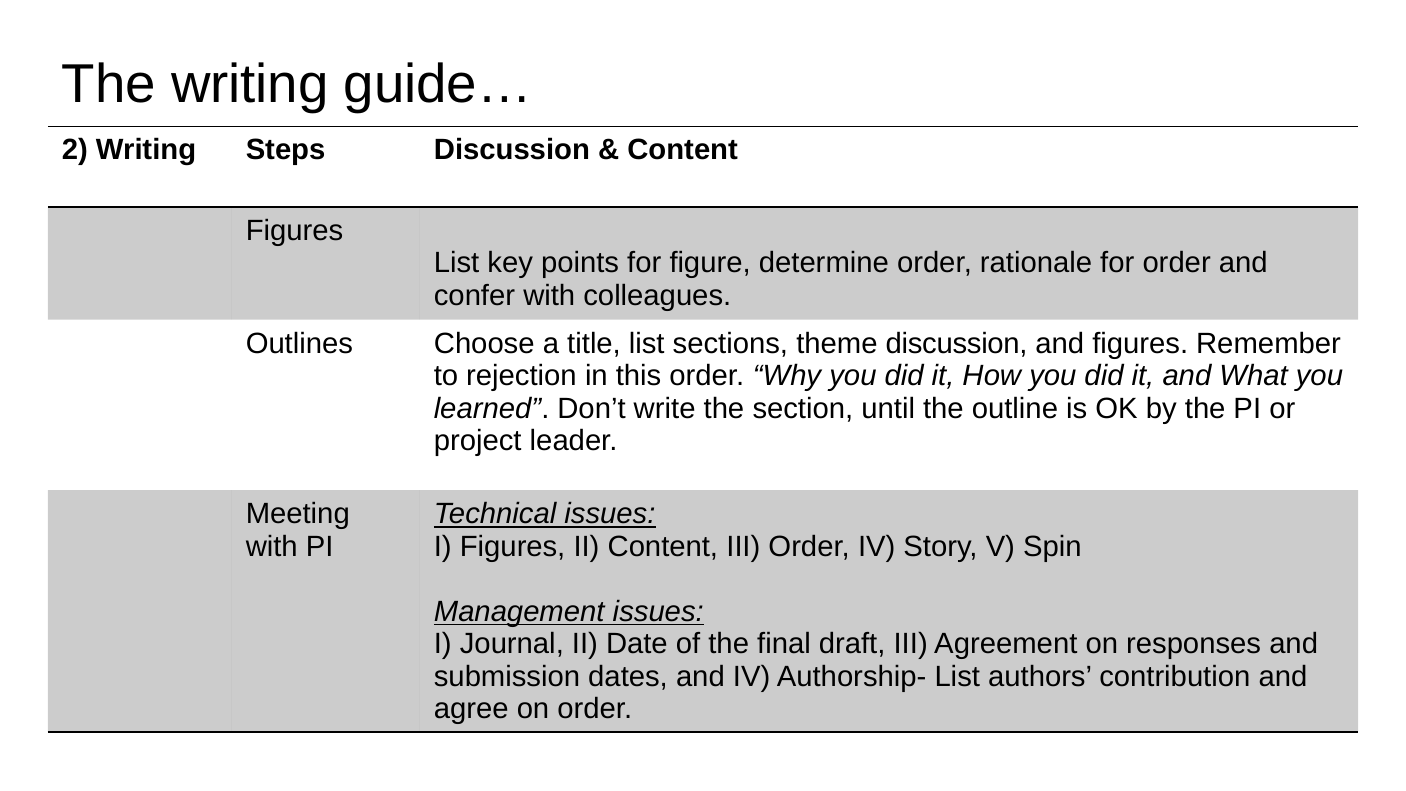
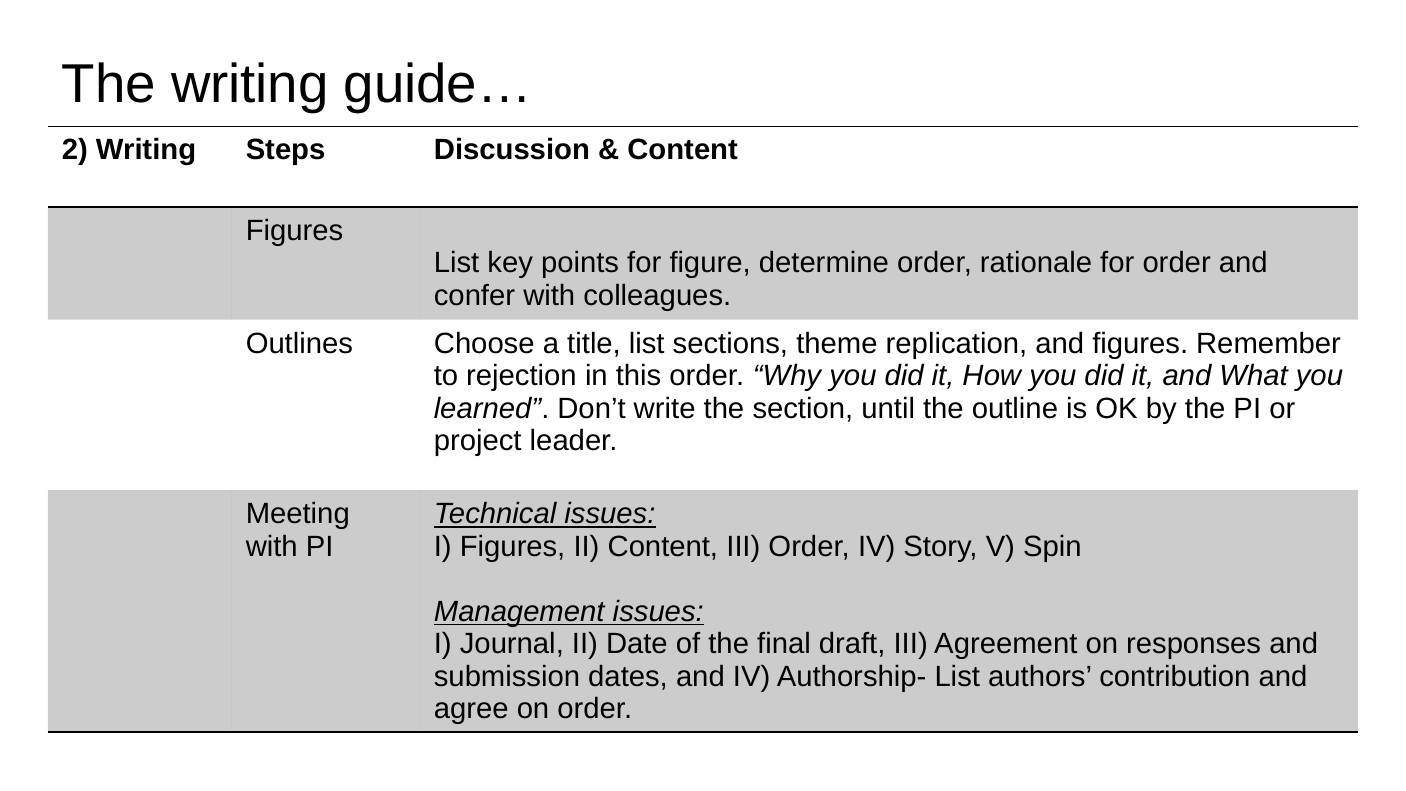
theme discussion: discussion -> replication
